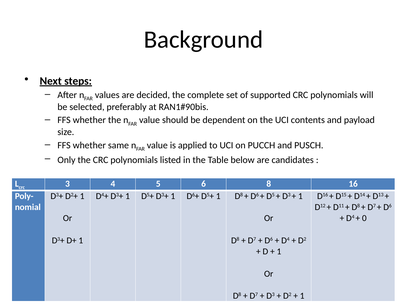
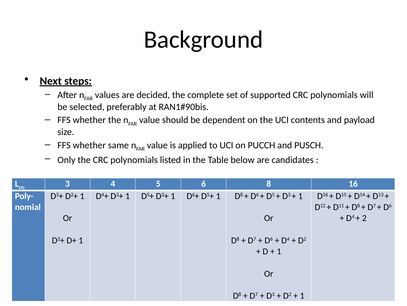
0: 0 -> 2
